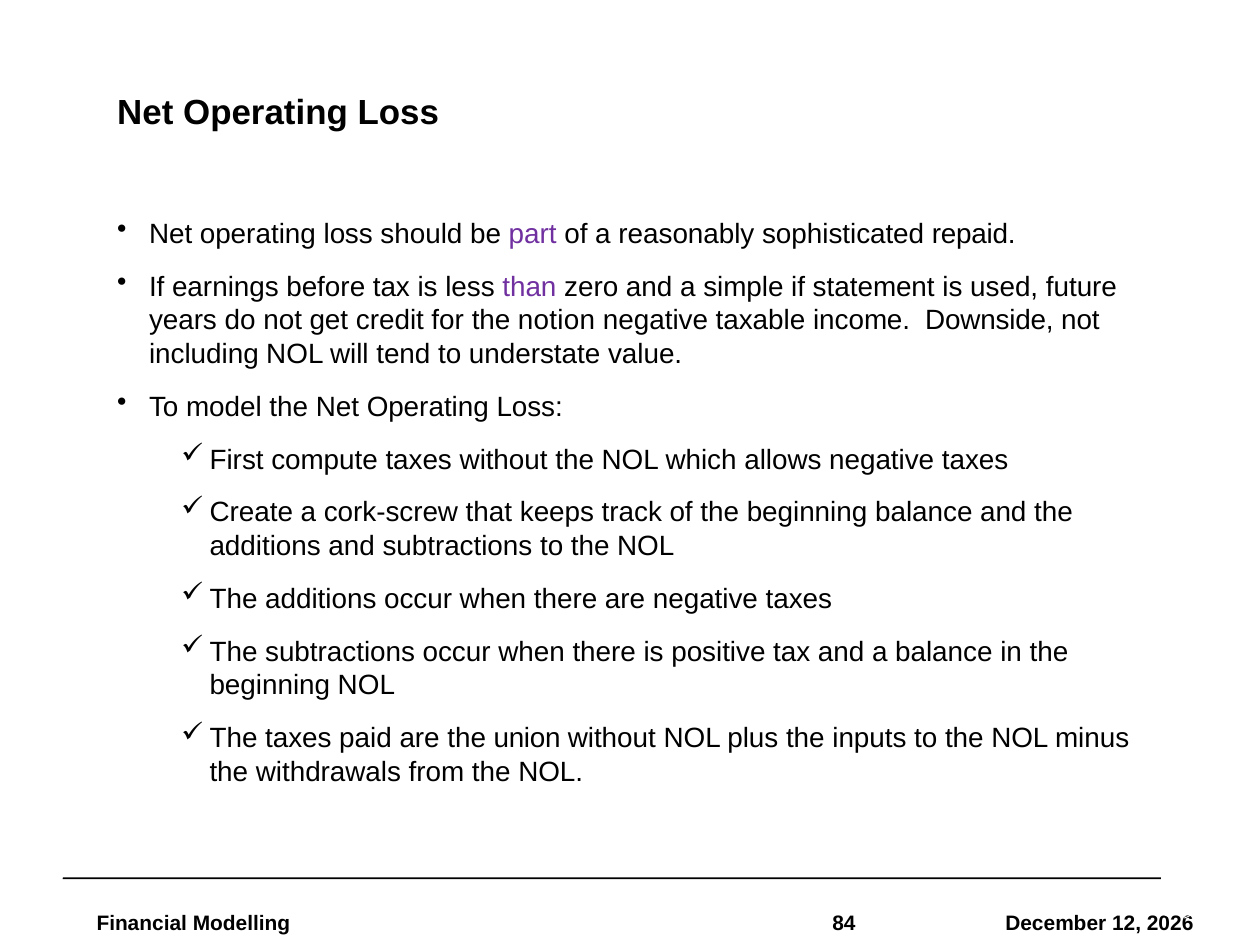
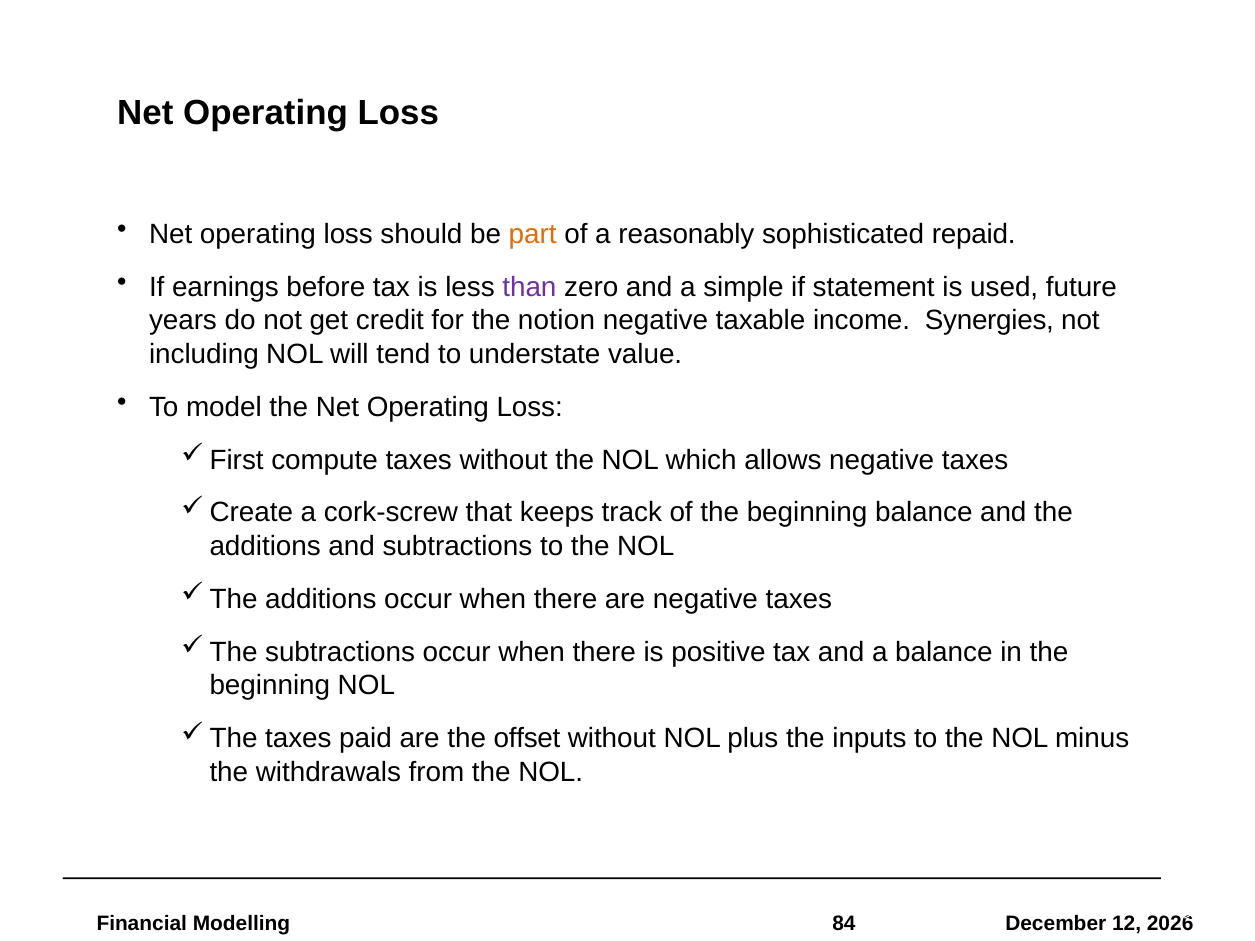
part colour: purple -> orange
Downside: Downside -> Synergies
union: union -> offset
